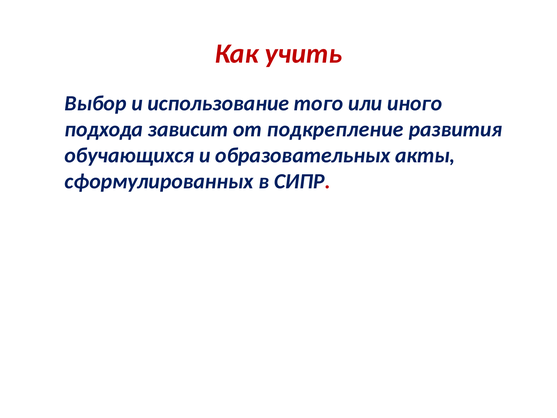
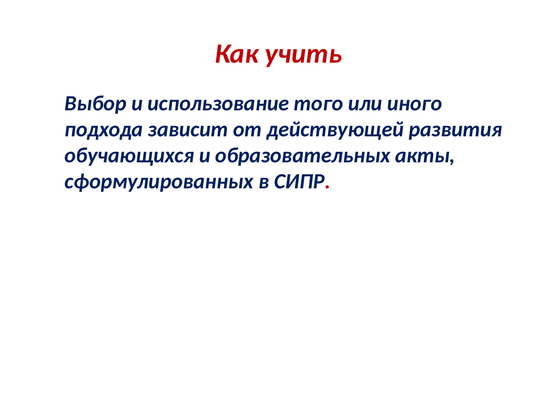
подкрепление: подкрепление -> действующей
